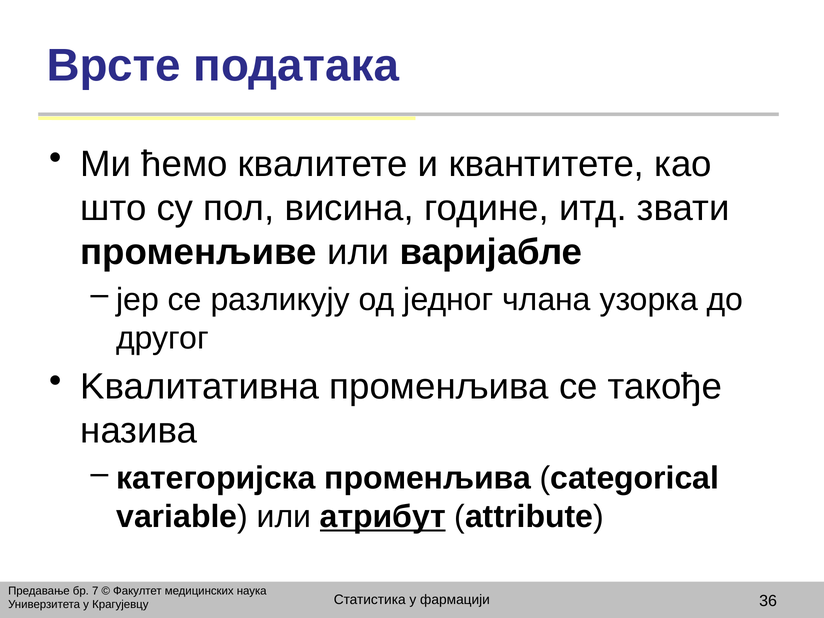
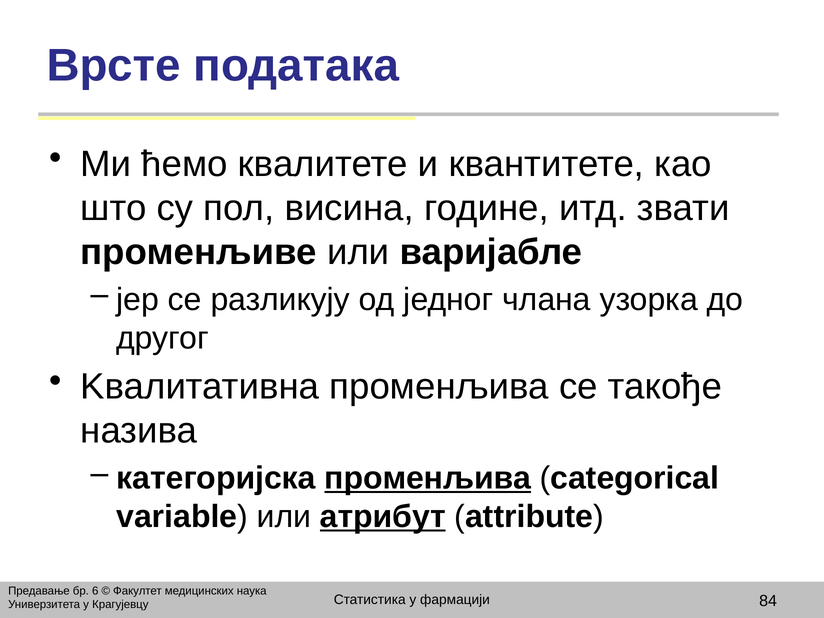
променљива at (428, 478) underline: none -> present
7: 7 -> 6
36: 36 -> 84
